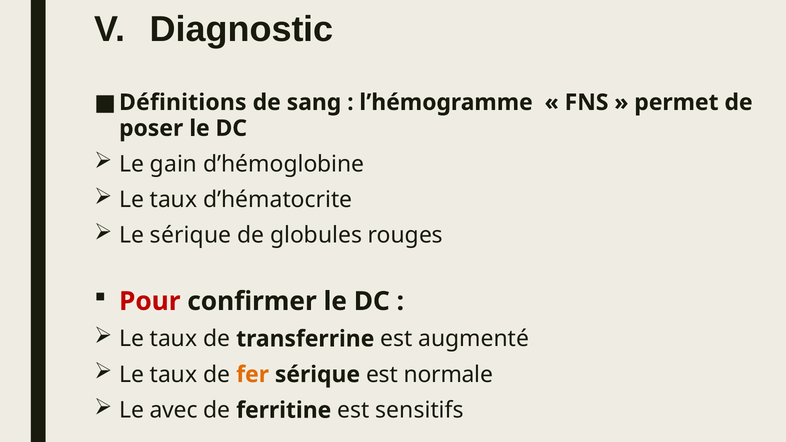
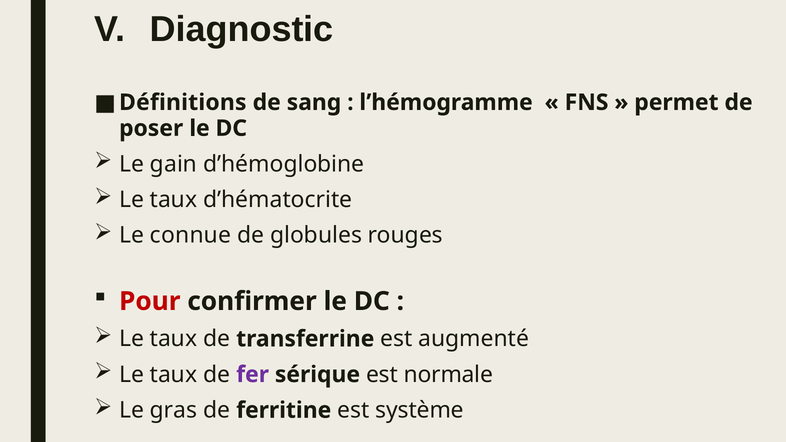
Le sérique: sérique -> connue
fer colour: orange -> purple
avec: avec -> gras
sensitifs: sensitifs -> système
